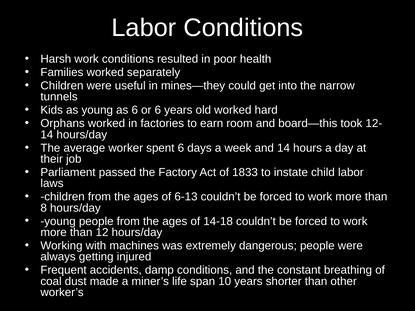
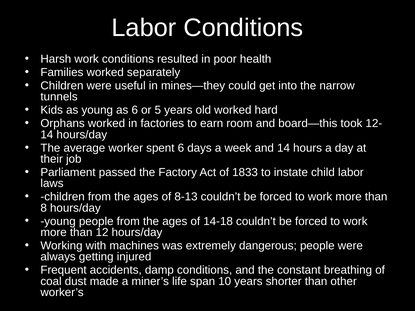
or 6: 6 -> 5
6-13: 6-13 -> 8-13
